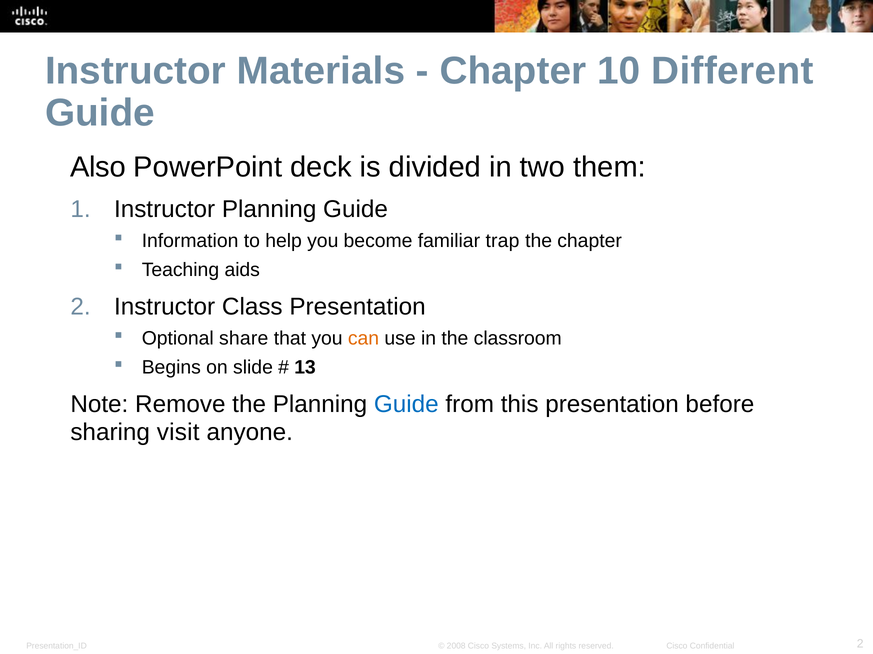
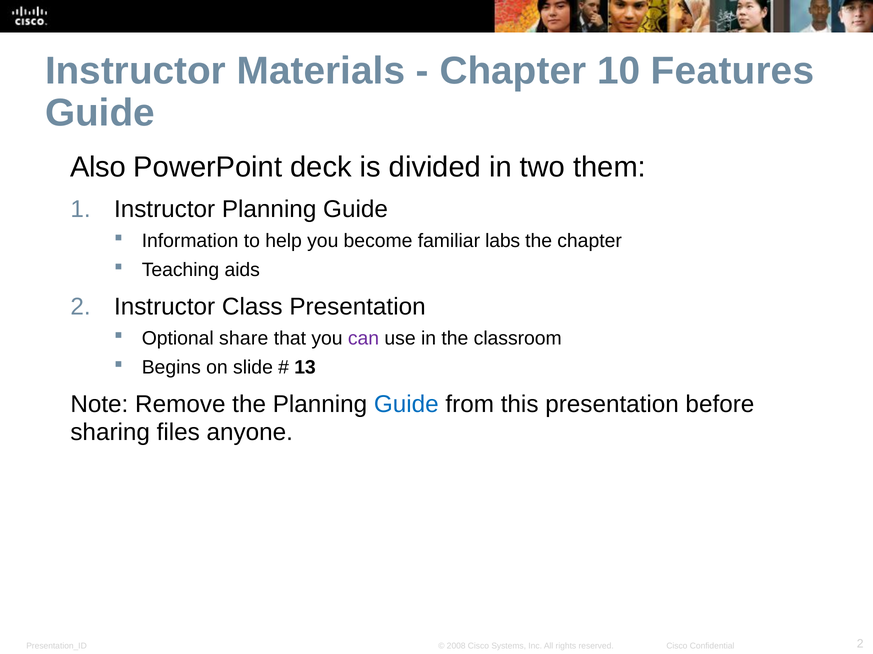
Different: Different -> Features
trap: trap -> labs
can colour: orange -> purple
visit: visit -> files
